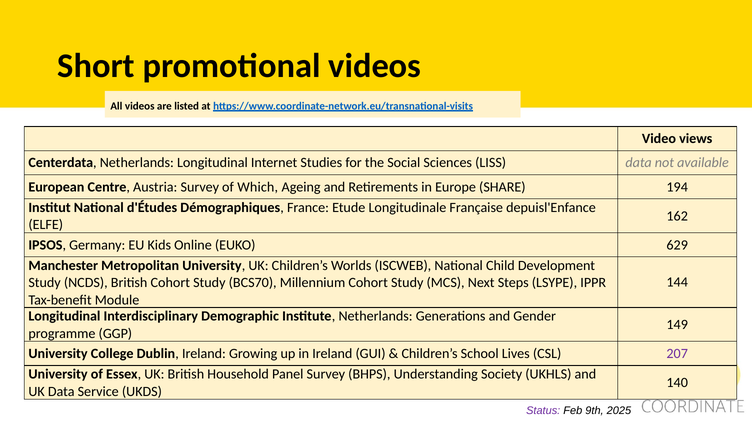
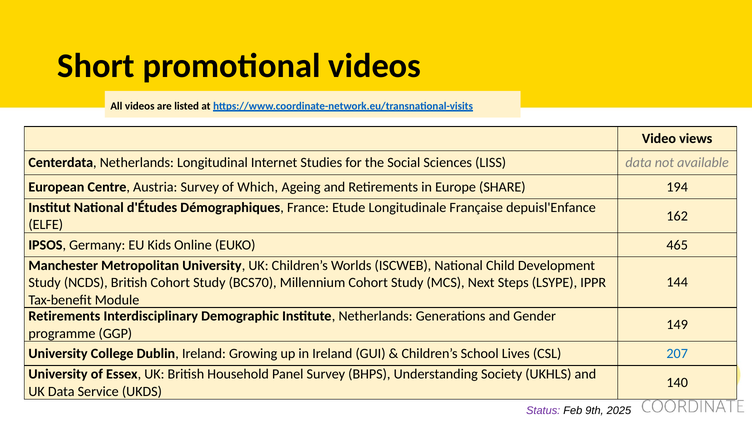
629: 629 -> 465
Longitudinal at (64, 316): Longitudinal -> Retirements
207 colour: purple -> blue
